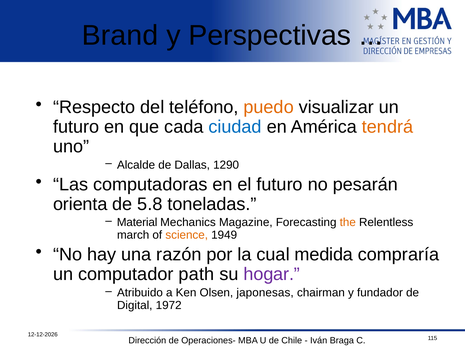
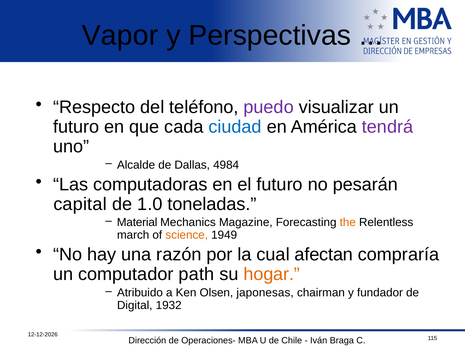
Brand: Brand -> Vapor
puedo colour: orange -> purple
tendrá colour: orange -> purple
1290: 1290 -> 4984
orienta: orienta -> capital
5.8: 5.8 -> 1.0
medida: medida -> afectan
hogar colour: purple -> orange
1972: 1972 -> 1932
